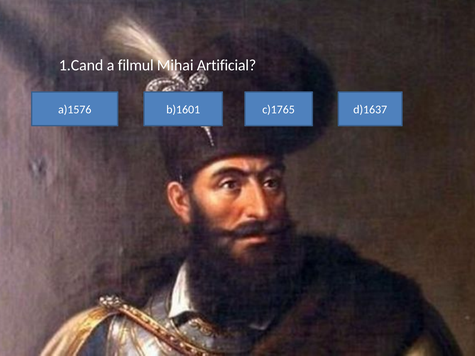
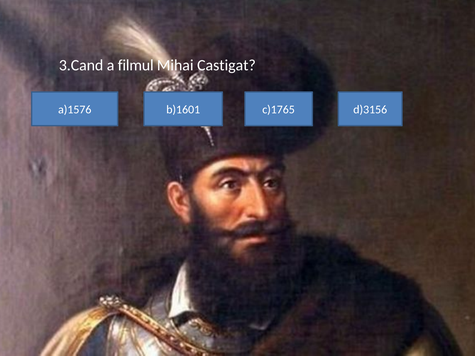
1.Cand: 1.Cand -> 3.Cand
Artificial: Artificial -> Castigat
d)1637: d)1637 -> d)3156
